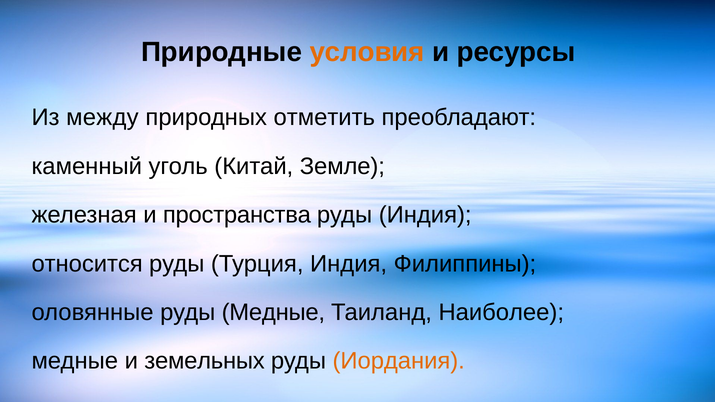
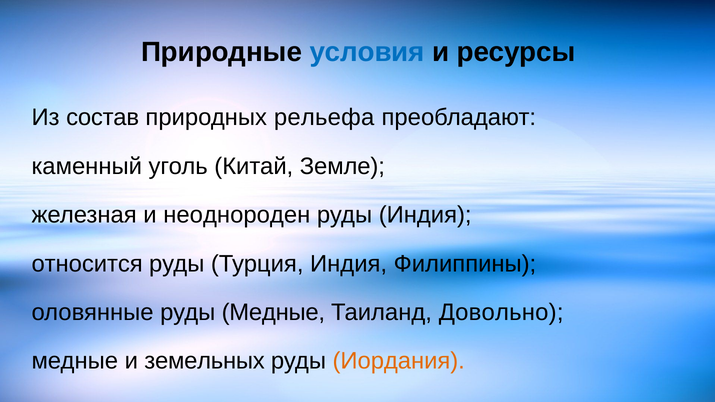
условия colour: orange -> blue
между: между -> состав
отметить: отметить -> рельефа
пространства: пространства -> неоднороден
Наиболее: Наиболее -> Довольно
